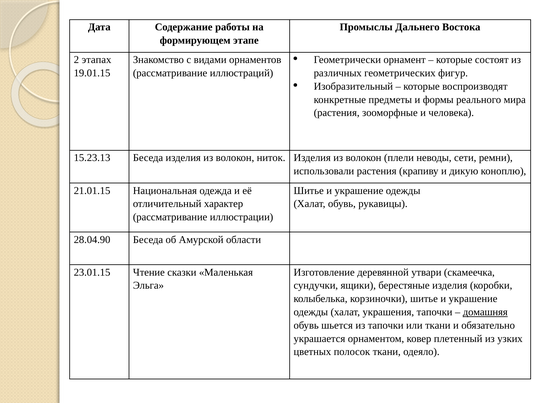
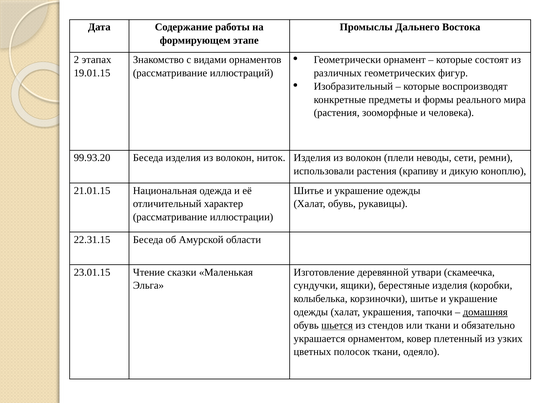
15.23.13: 15.23.13 -> 99.93.20
28.04.90: 28.04.90 -> 22.31.15
шьется underline: none -> present
из тапочки: тапочки -> стендов
